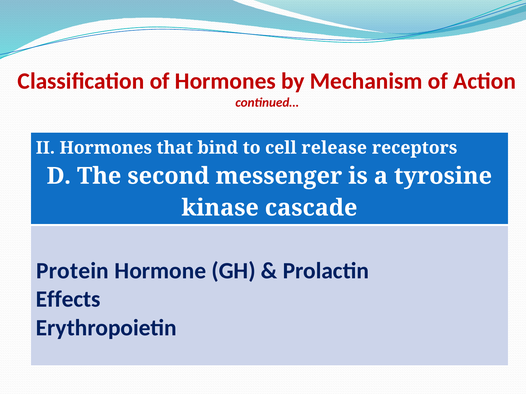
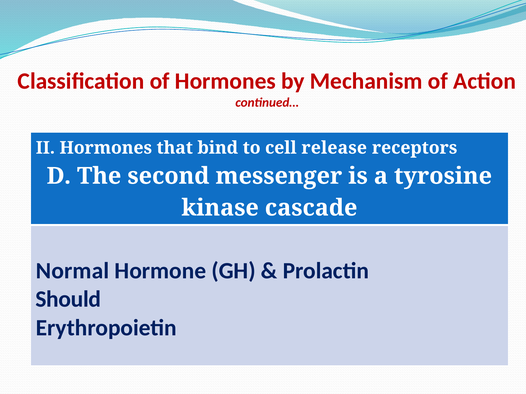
Protein: Protein -> Normal
Effects: Effects -> Should
